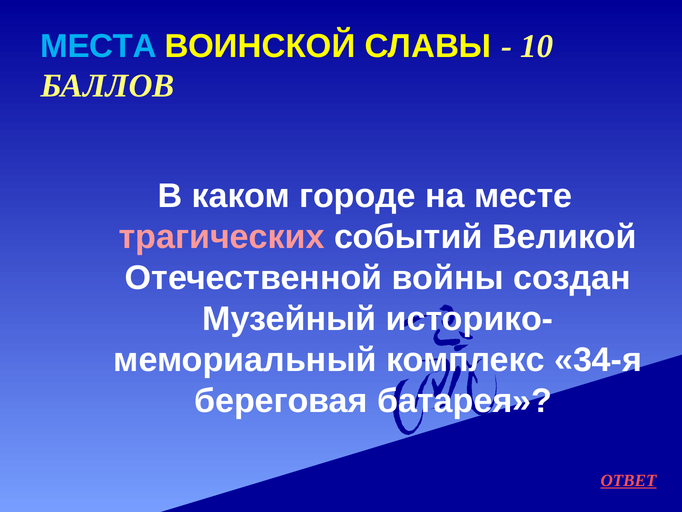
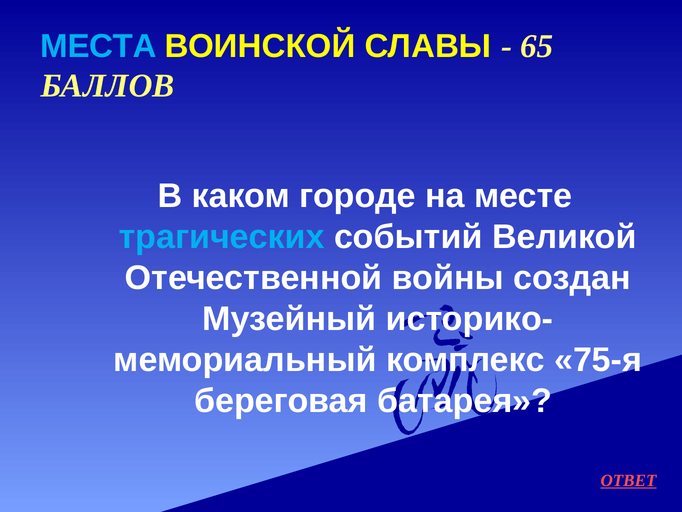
10: 10 -> 65
трагических colour: pink -> light blue
34-я: 34-я -> 75-я
